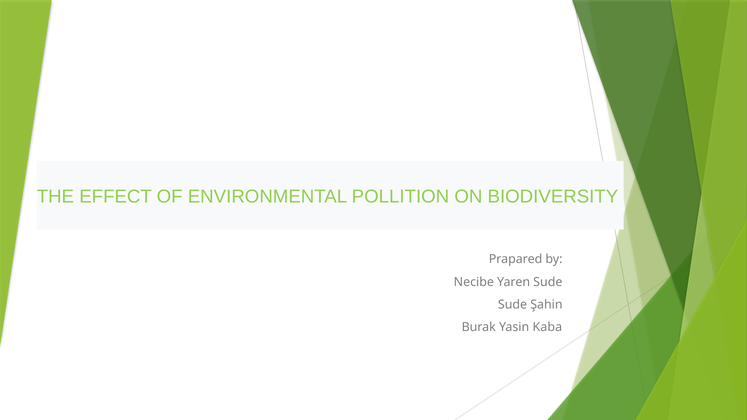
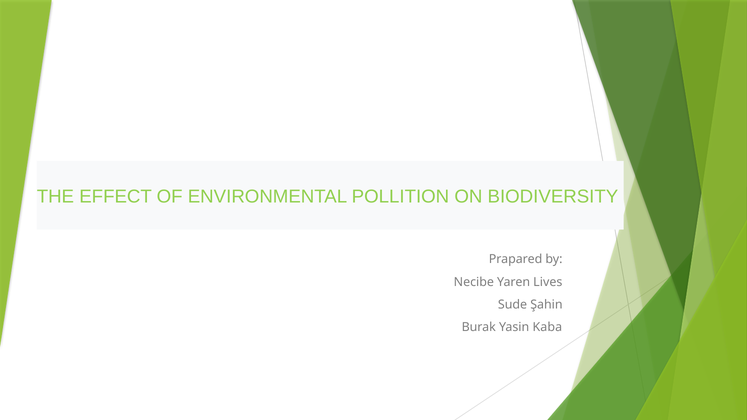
Yaren Sude: Sude -> Lives
